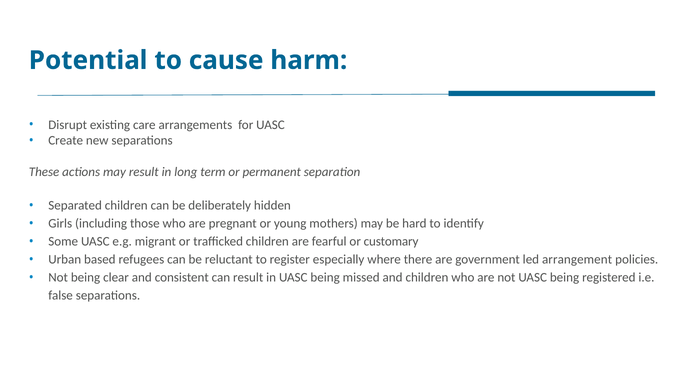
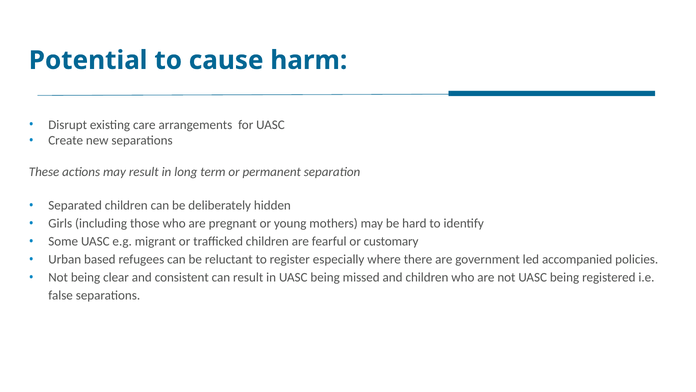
arrangement: arrangement -> accompanied
